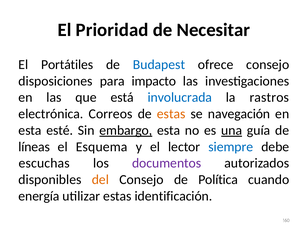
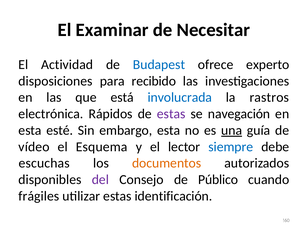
Prioridad: Prioridad -> Examinar
Portátiles: Portátiles -> Actividad
ofrece consejo: consejo -> experto
impacto: impacto -> recibido
Correos: Correos -> Rápidos
estas at (171, 114) colour: orange -> purple
embargo underline: present -> none
líneas: líneas -> vídeo
documentos colour: purple -> orange
del colour: orange -> purple
Política: Política -> Público
energía: energía -> frágiles
